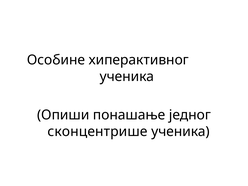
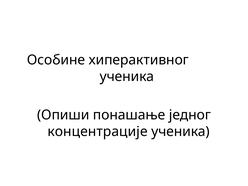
сконцентрише: сконцентрише -> концентрације
